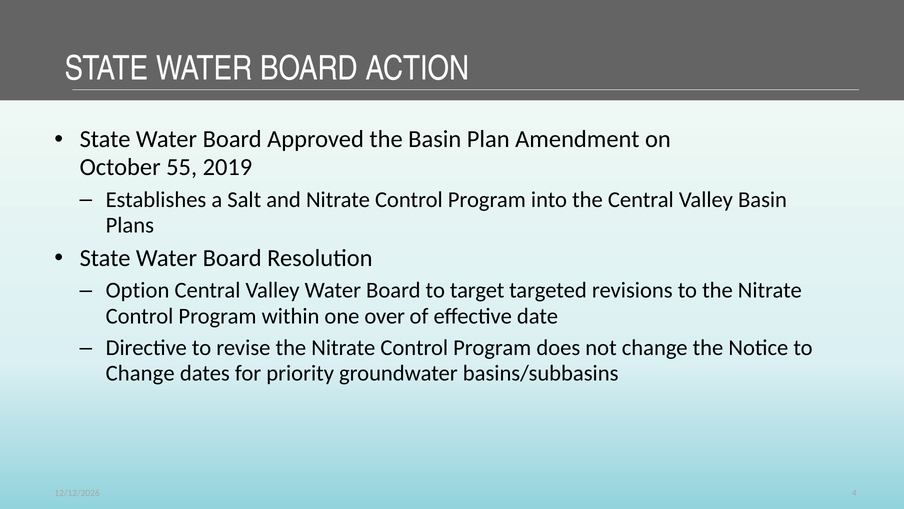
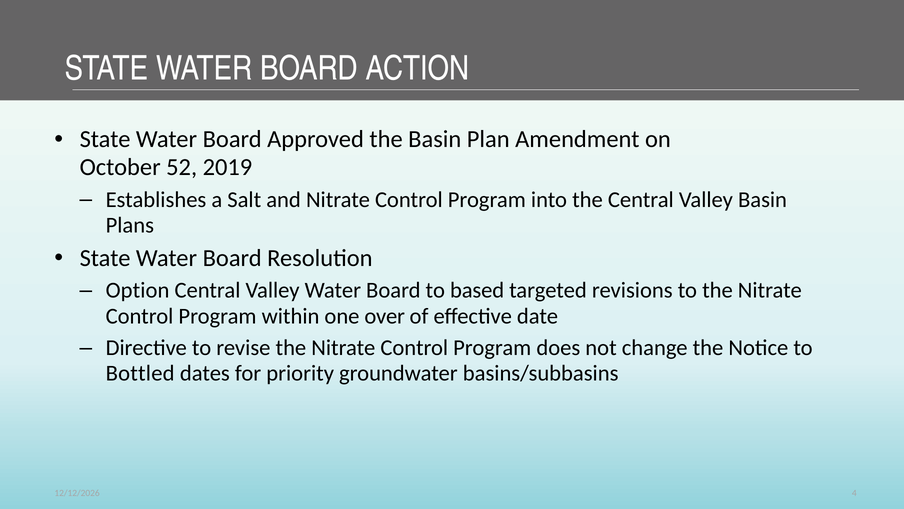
55: 55 -> 52
target: target -> based
Change at (140, 373): Change -> Bottled
